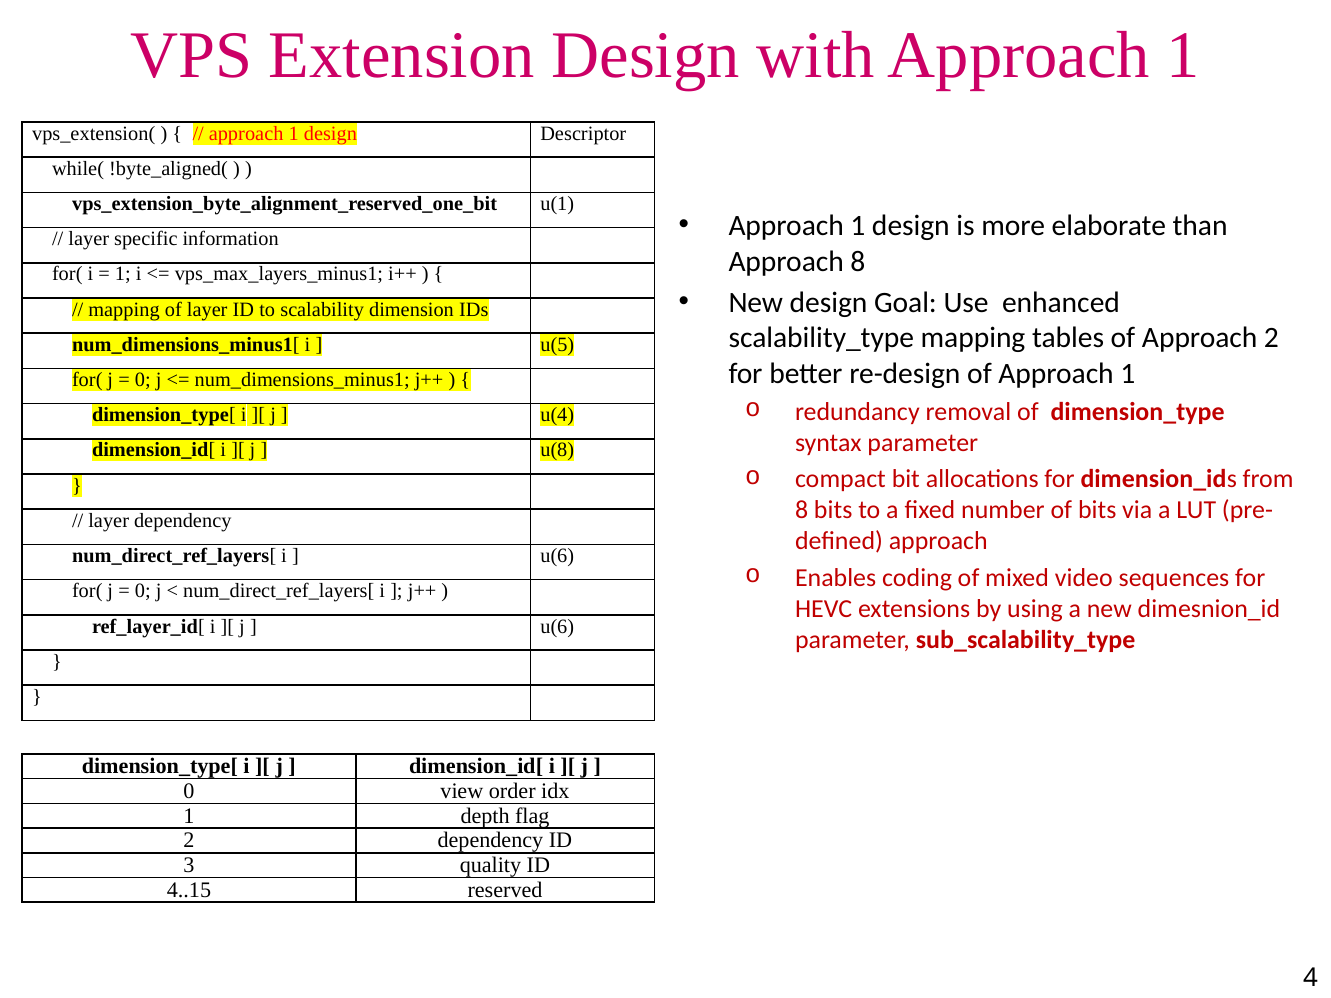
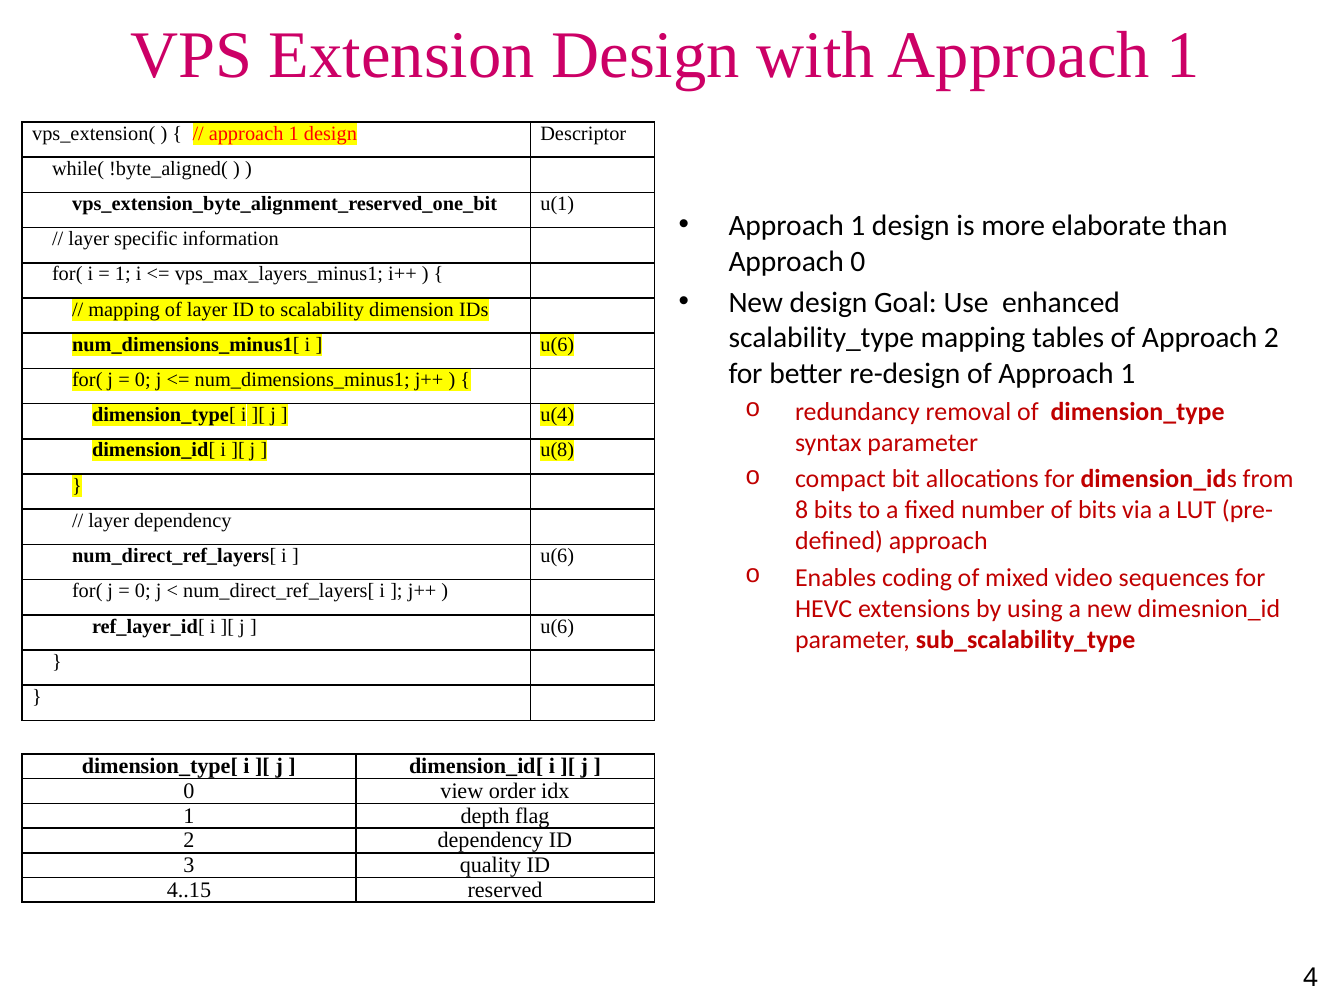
Approach 8: 8 -> 0
u(5 at (557, 345): u(5 -> u(6
